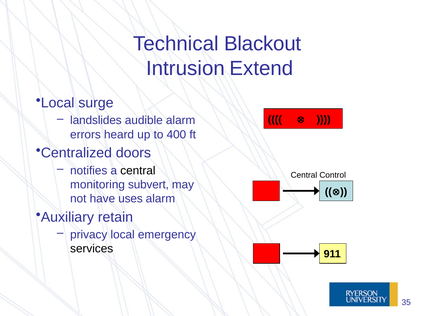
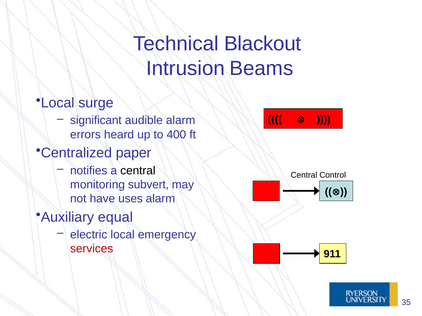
Extend: Extend -> Beams
landslides: landslides -> significant
doors: doors -> paper
retain: retain -> equal
privacy: privacy -> electric
services colour: black -> red
